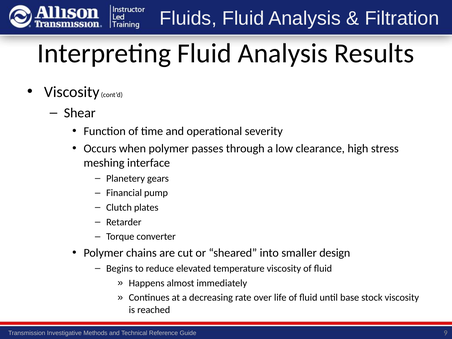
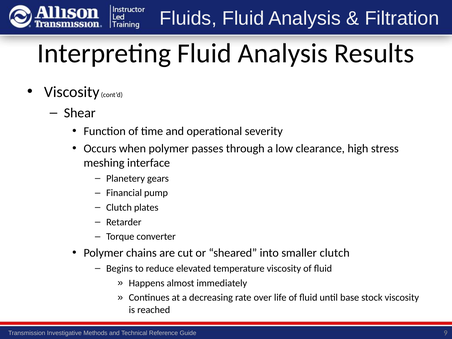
smaller design: design -> clutch
